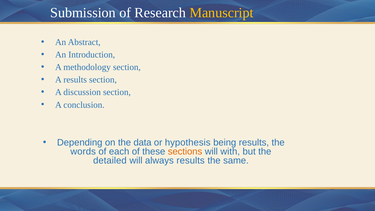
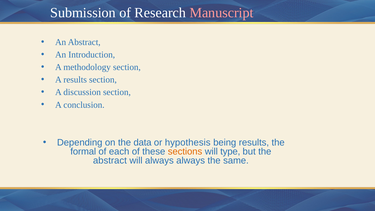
Manuscript colour: yellow -> pink
words: words -> formal
with: with -> type
detailed at (110, 161): detailed -> abstract
always results: results -> always
